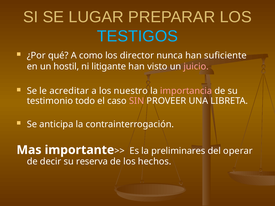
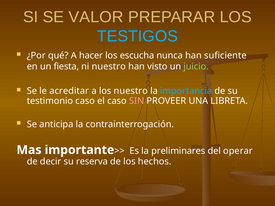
LUGAR: LUGAR -> VALOR
como: como -> hacer
director: director -> escucha
hostil: hostil -> fiesta
ni litigante: litigante -> nuestro
juicio colour: pink -> light green
importancia colour: pink -> light blue
testimonio todo: todo -> caso
